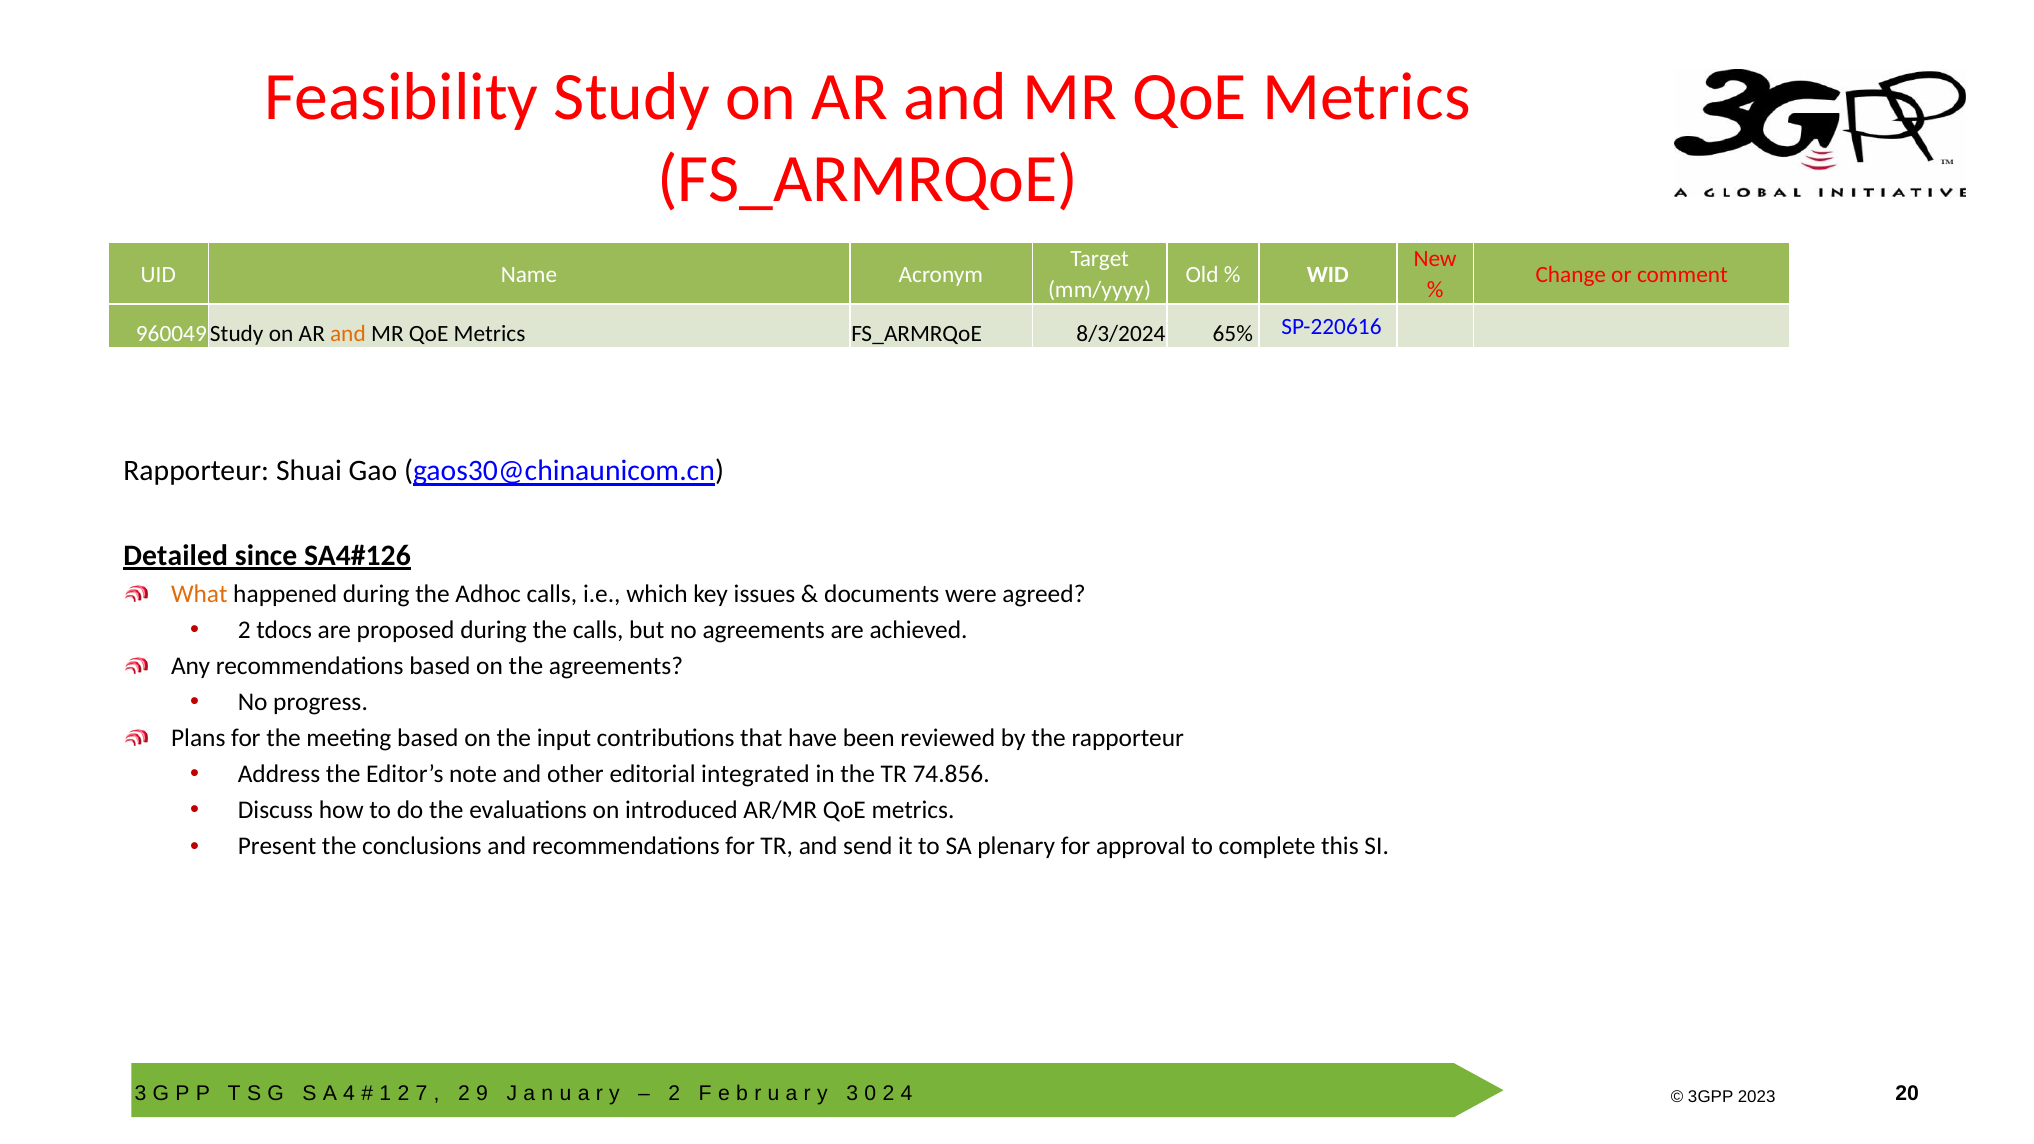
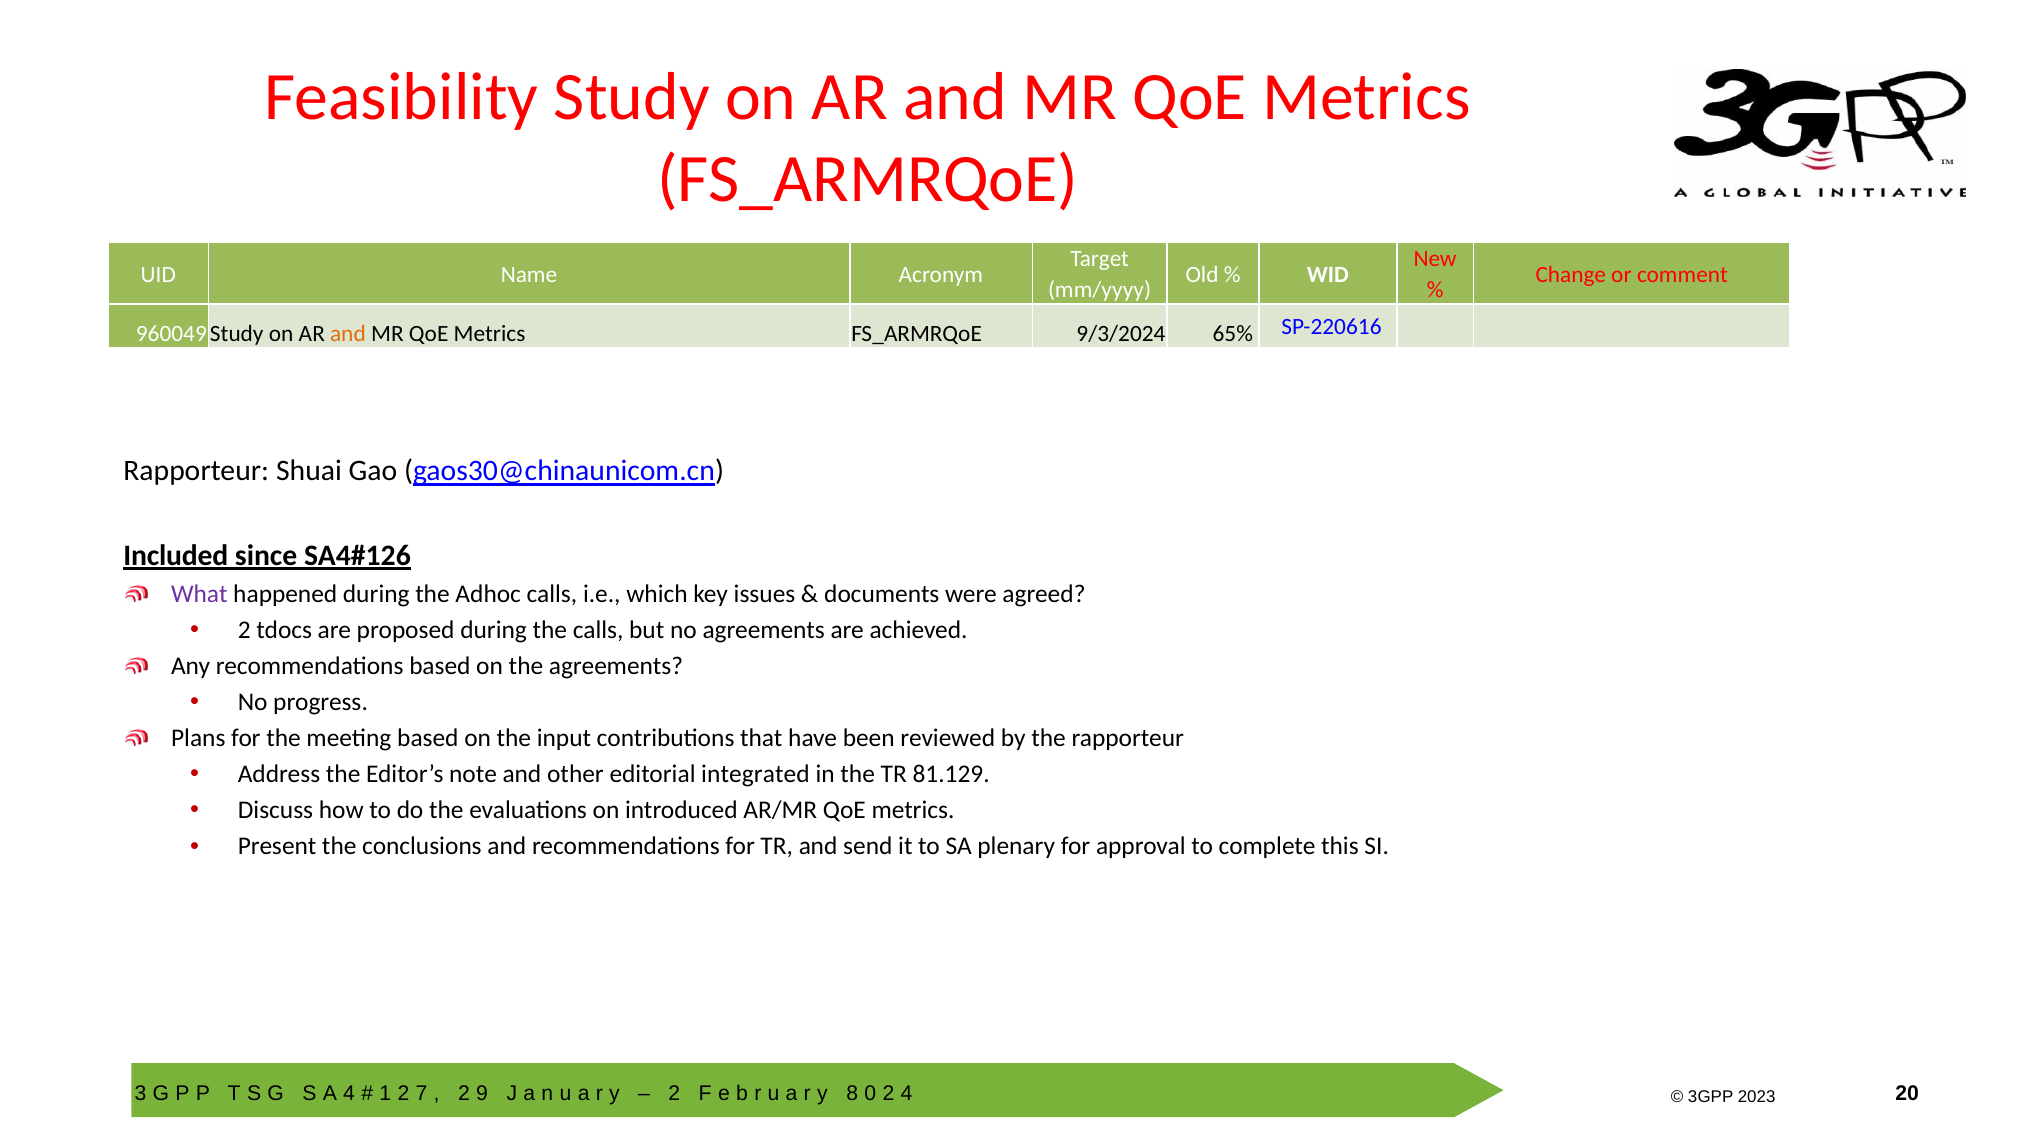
8/3/2024: 8/3/2024 -> 9/3/2024
Detailed: Detailed -> Included
What colour: orange -> purple
74.856: 74.856 -> 81.129
3 at (852, 1094): 3 -> 8
